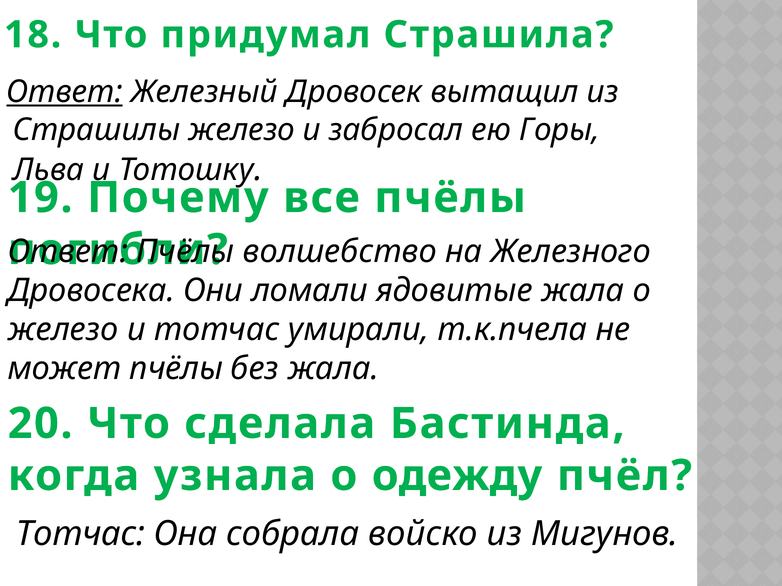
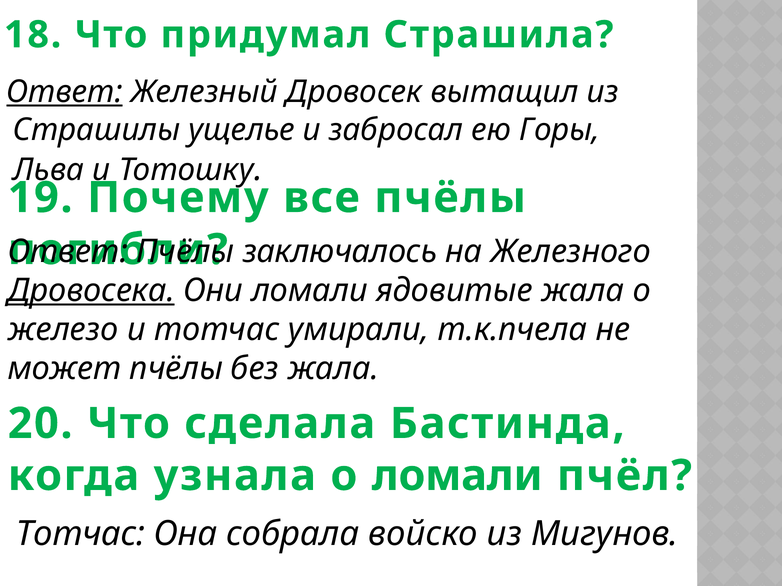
Страшилы железо: железо -> ущелье
волшебство: волшебство -> заключалось
Дровосека underline: none -> present
о одежду: одежду -> ломали
